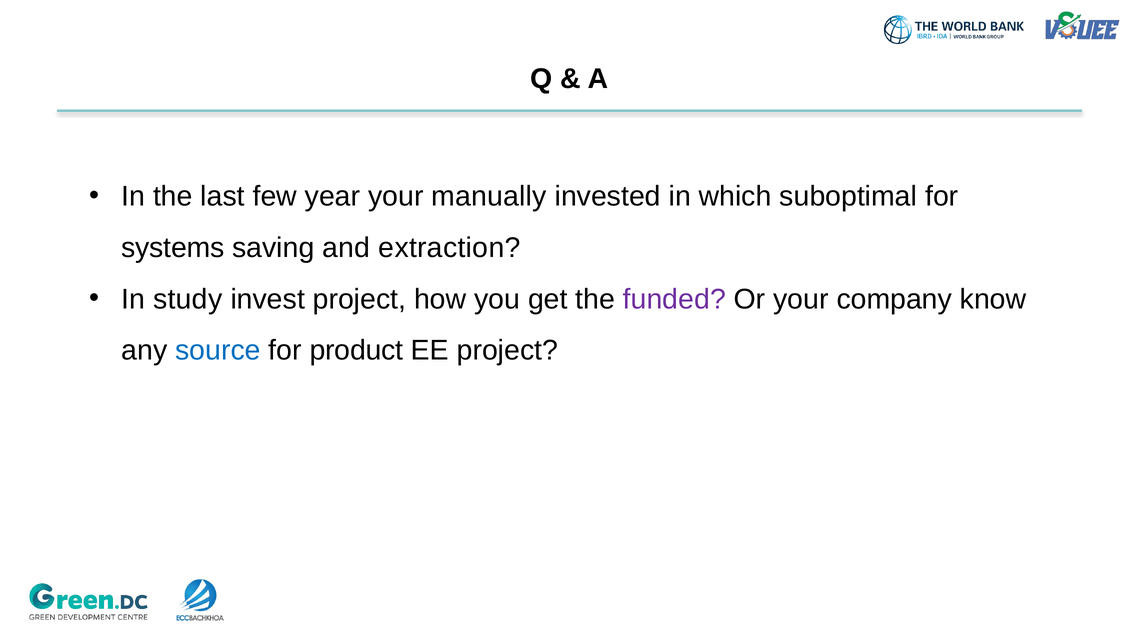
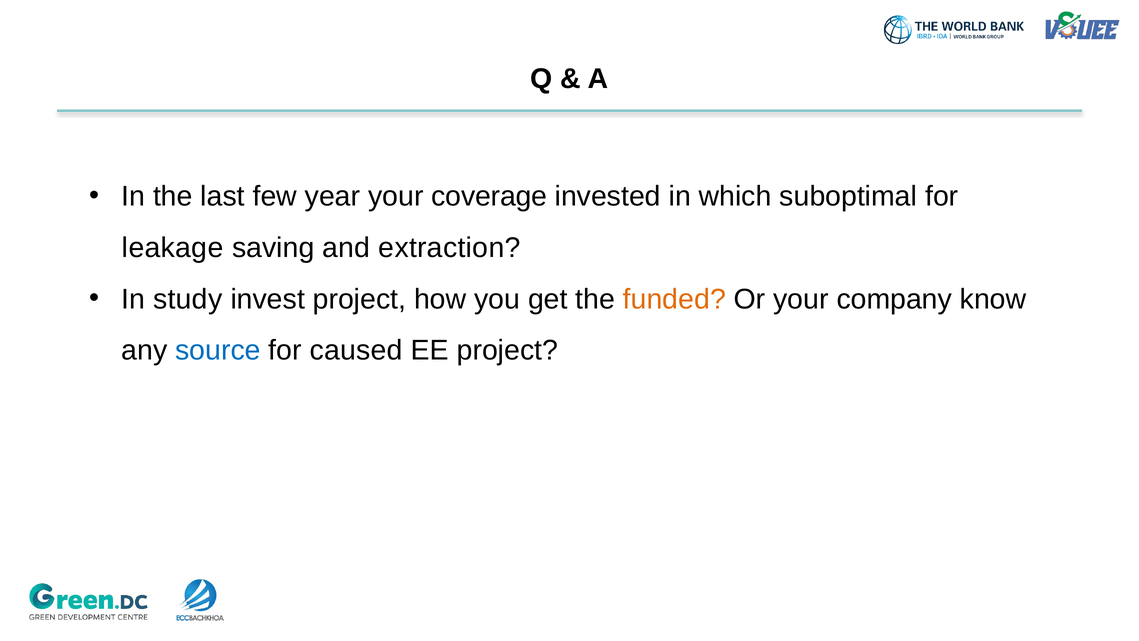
manually: manually -> coverage
systems: systems -> leakage
funded colour: purple -> orange
product: product -> caused
